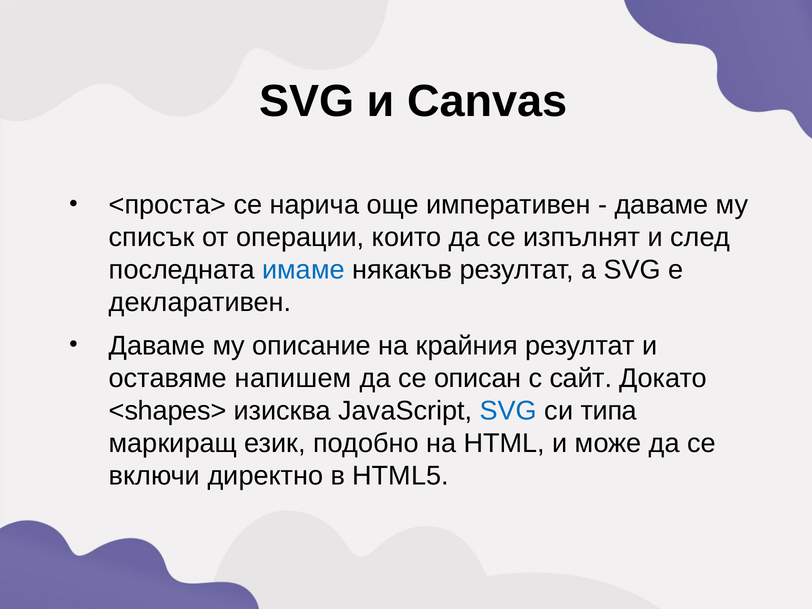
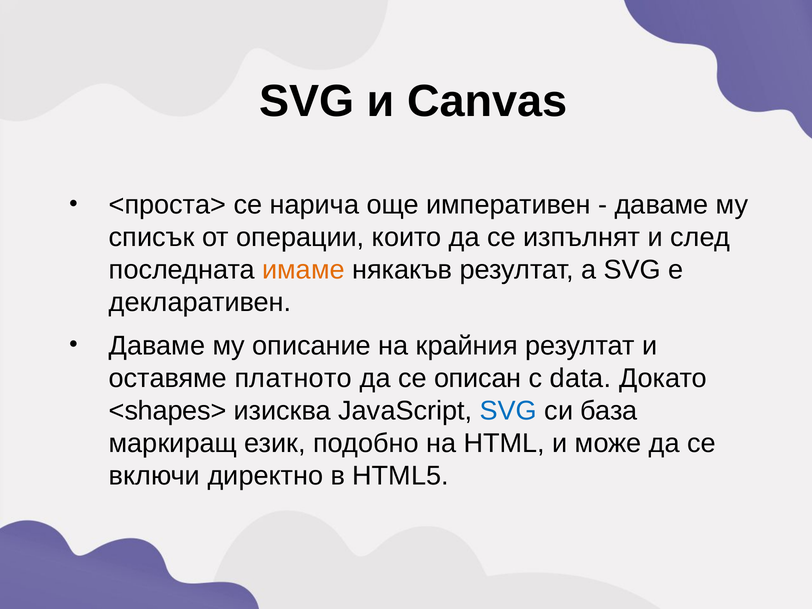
имаме colour: blue -> orange
напишем: напишем -> платното
сайт: сайт -> data
типа: типа -> база
